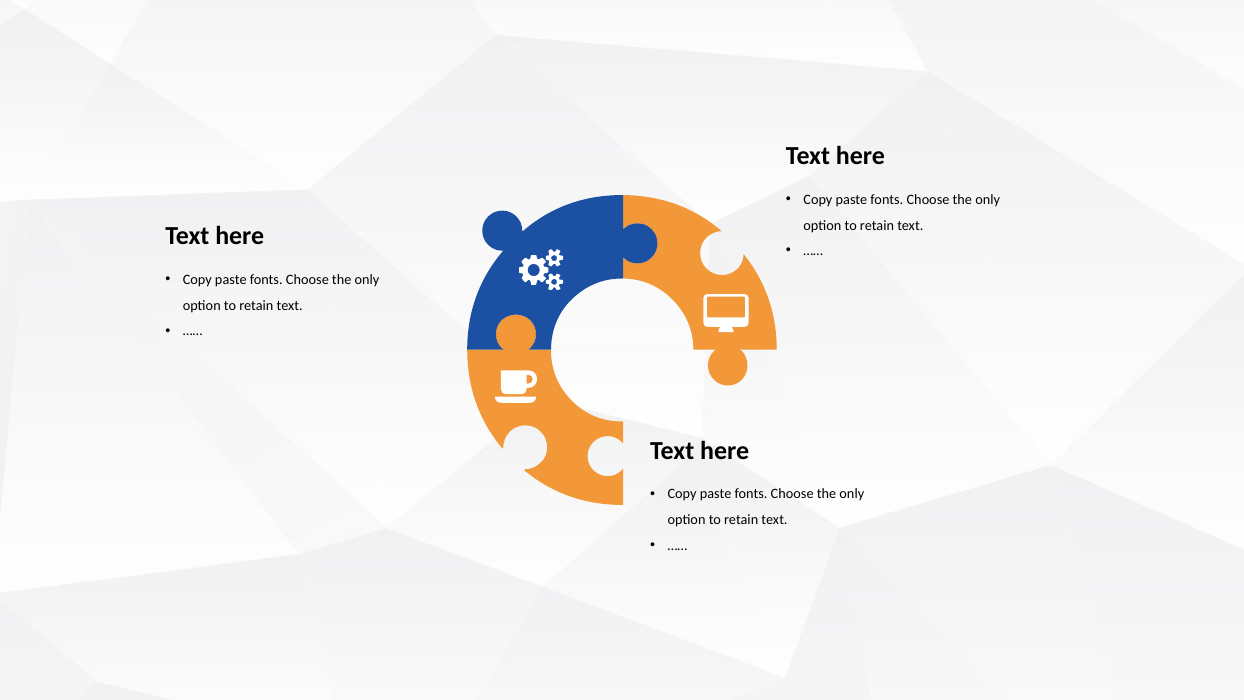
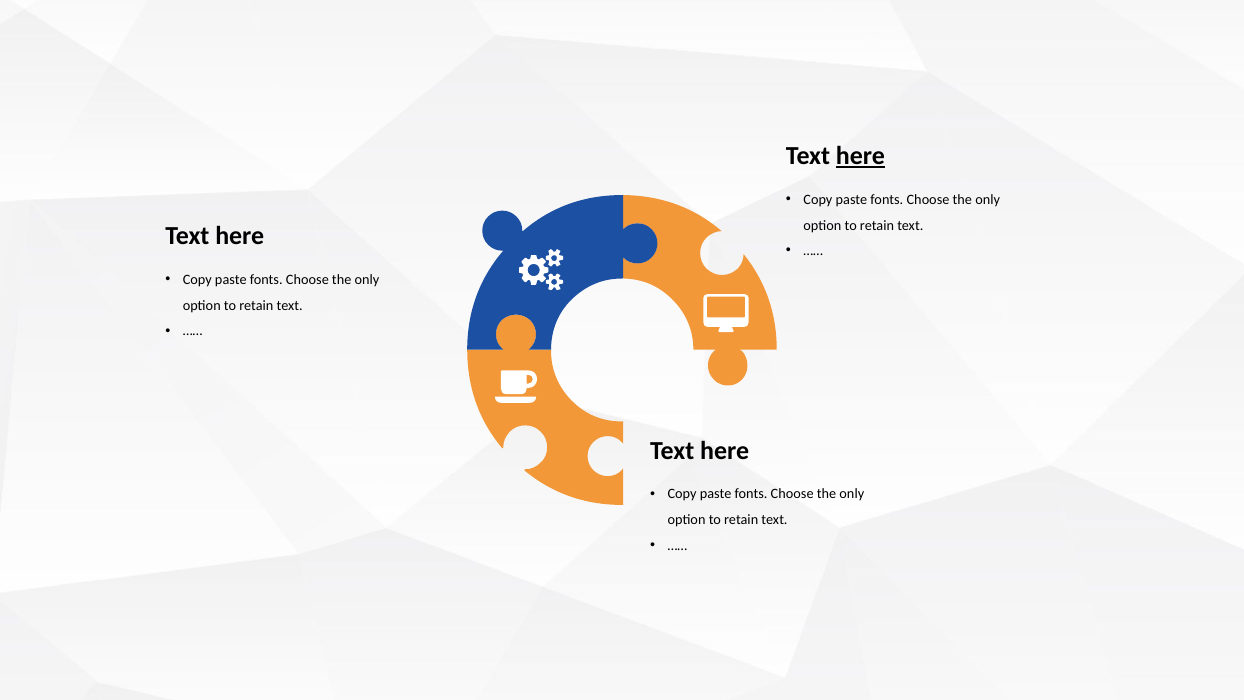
here at (860, 156) underline: none -> present
